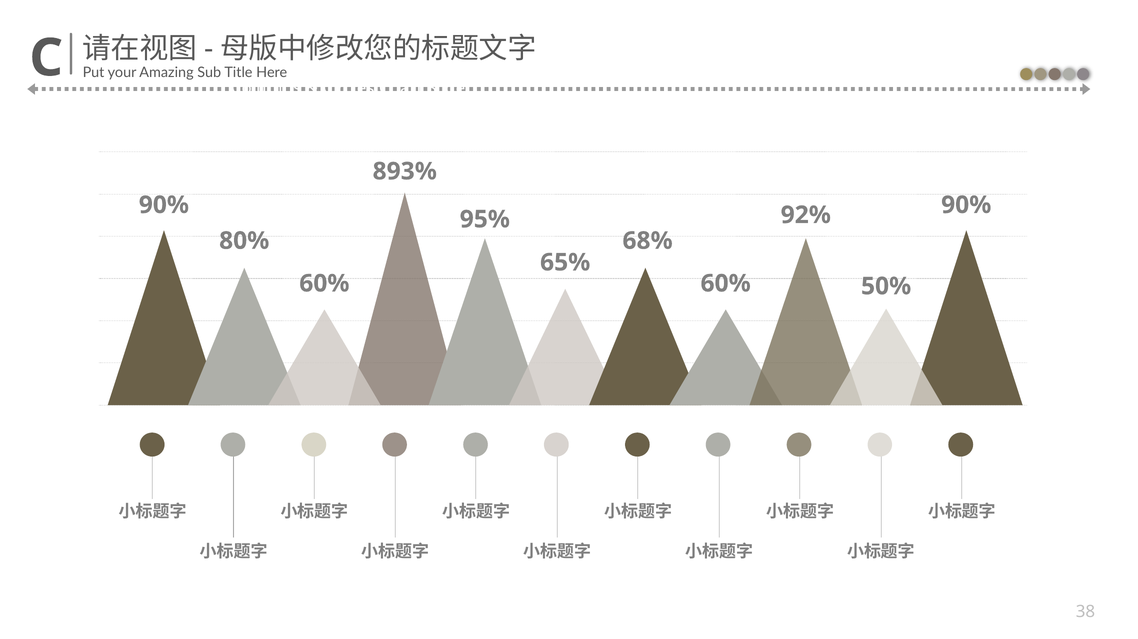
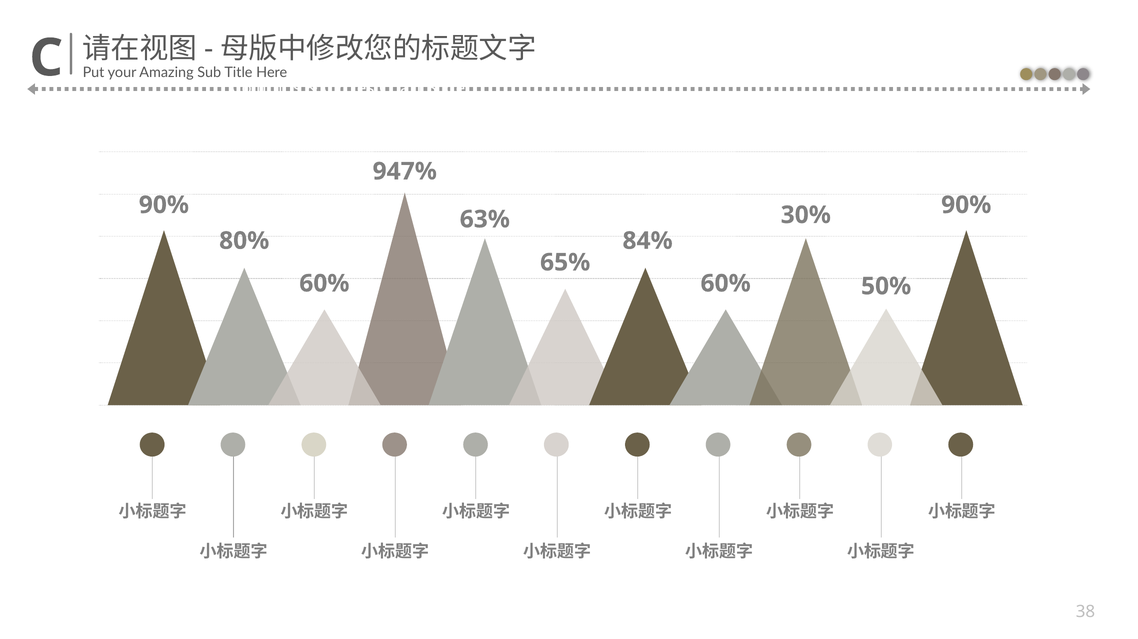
893%: 893% -> 947%
92%: 92% -> 30%
95%: 95% -> 63%
68%: 68% -> 84%
